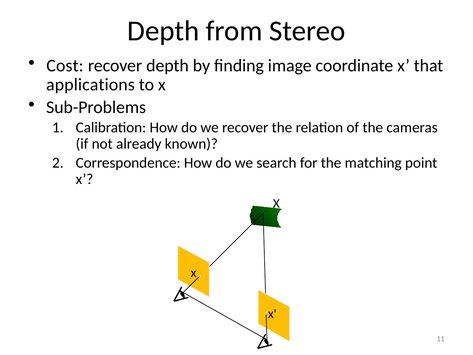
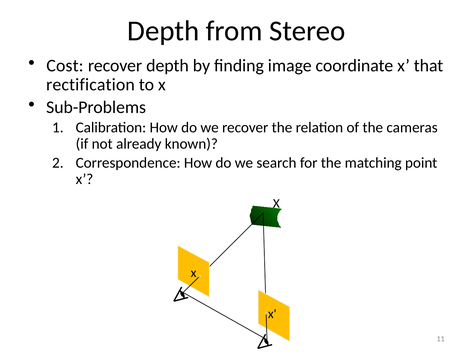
applications: applications -> rectification
